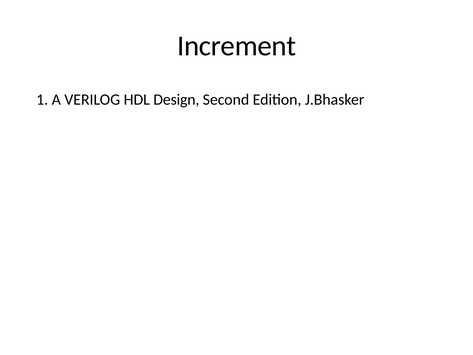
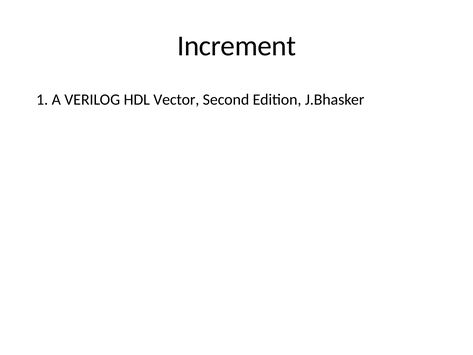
Design: Design -> Vector
